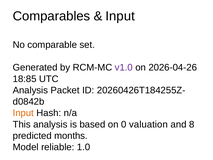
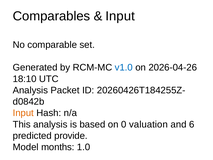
v1.0 colour: purple -> blue
18:85: 18:85 -> 18:10
8: 8 -> 6
months: months -> provide
reliable: reliable -> months
